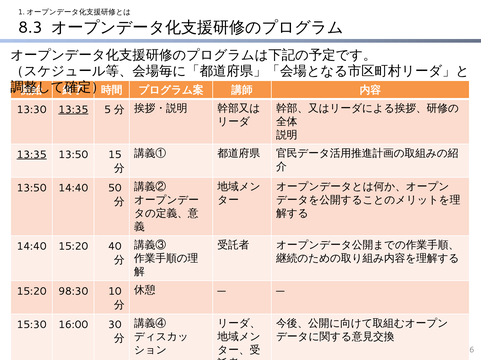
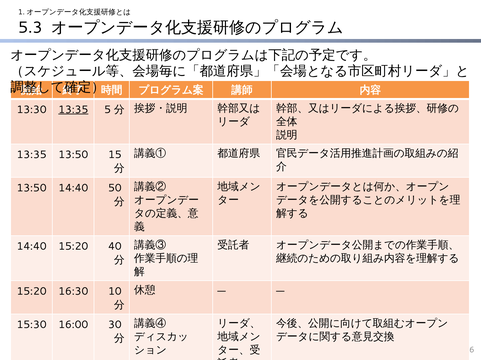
8.3: 8.3 -> 5.3
13:35 at (32, 155) underline: present -> none
15:20 98:30: 98:30 -> 16:30
